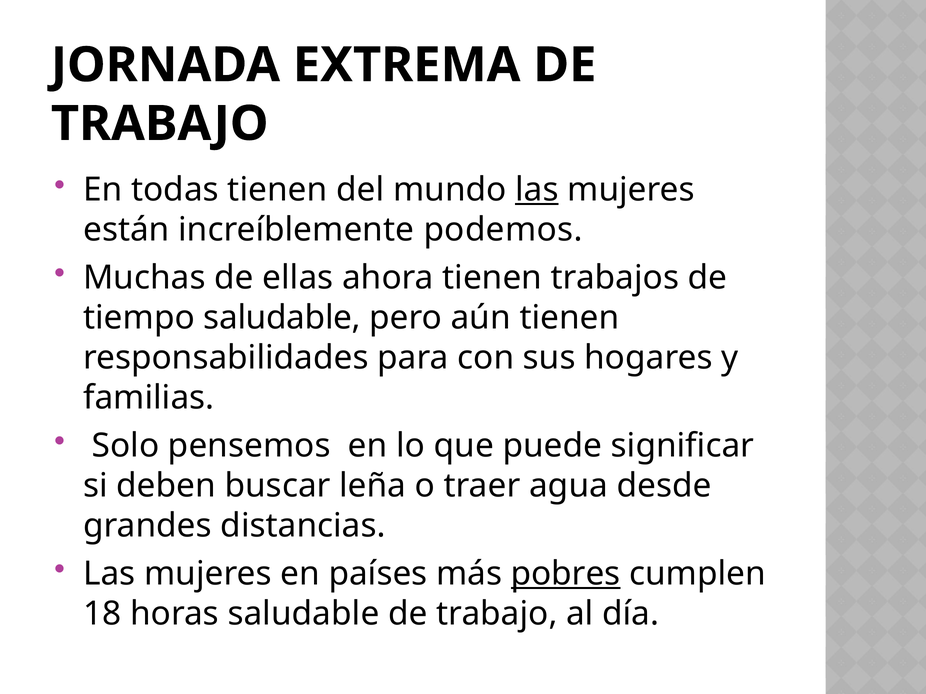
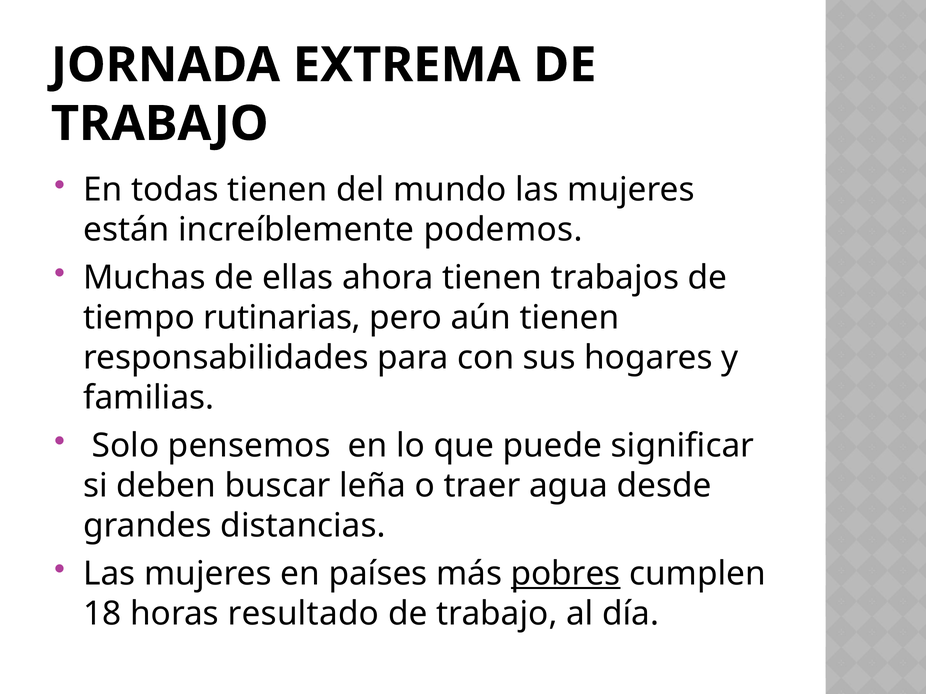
las at (537, 190) underline: present -> none
tiempo saludable: saludable -> rutinarias
horas saludable: saludable -> resultado
